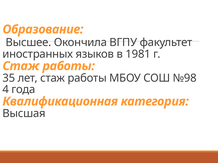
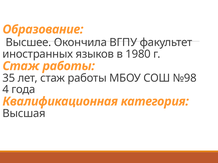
1981: 1981 -> 1980
